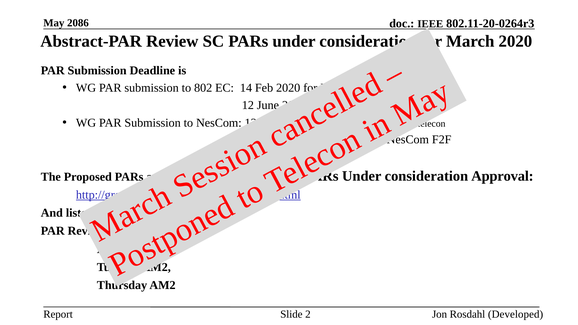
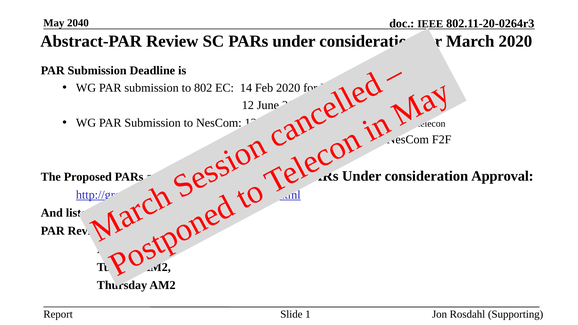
2086: 2086 -> 2040
2: 2 -> 1
Developed: Developed -> Supporting
